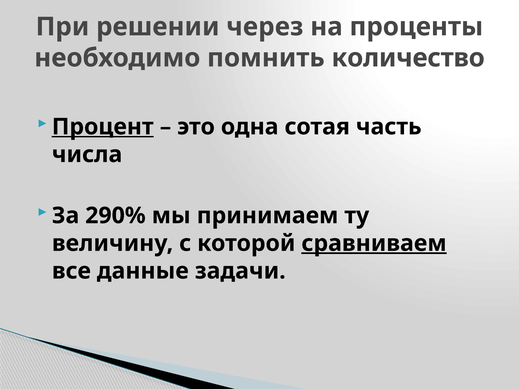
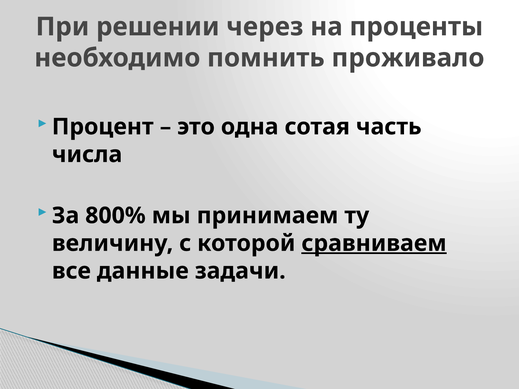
количество: количество -> проживало
Процент underline: present -> none
290%: 290% -> 800%
